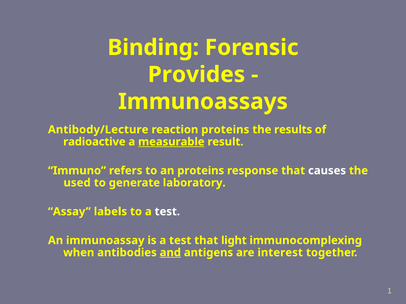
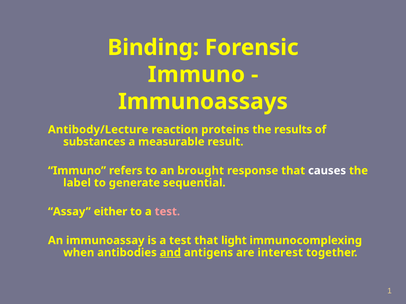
Provides at (196, 75): Provides -> Immuno
radioactive: radioactive -> substances
measurable underline: present -> none
an proteins: proteins -> brought
used: used -> label
laboratory: laboratory -> sequential
labels: labels -> either
test at (167, 212) colour: white -> pink
